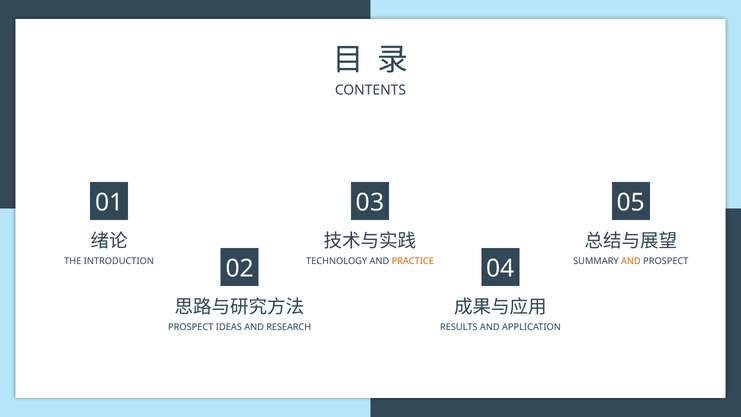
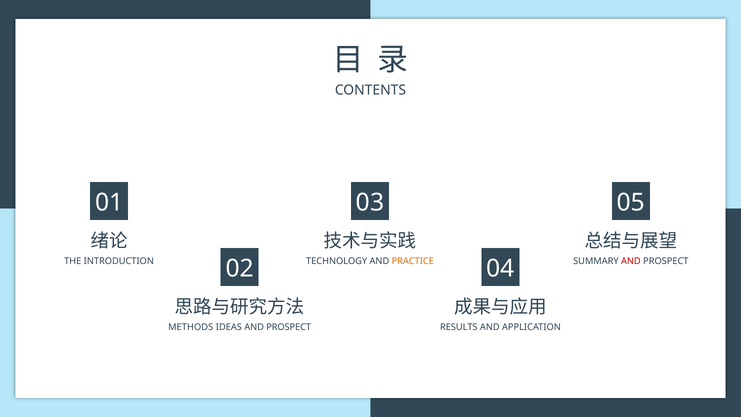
AND at (631, 261) colour: orange -> red
PROSPECT at (191, 327): PROSPECT -> METHODS
IDEAS AND RESEARCH: RESEARCH -> PROSPECT
